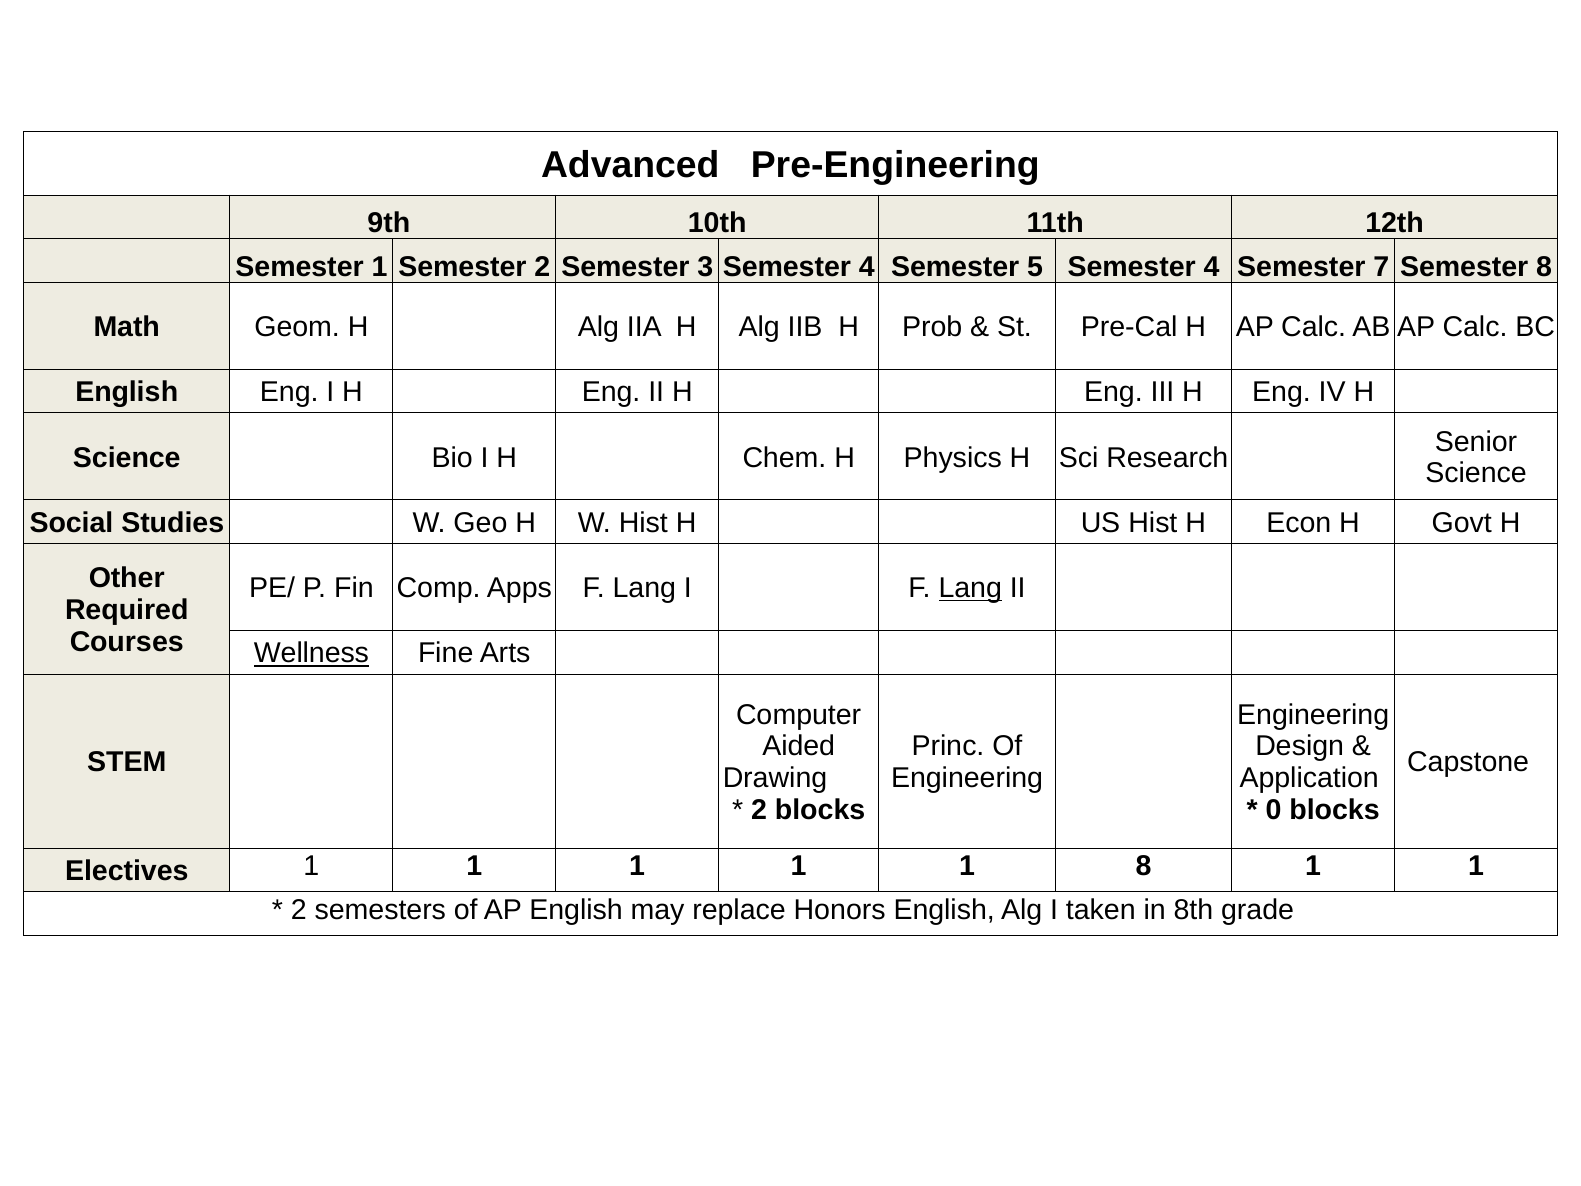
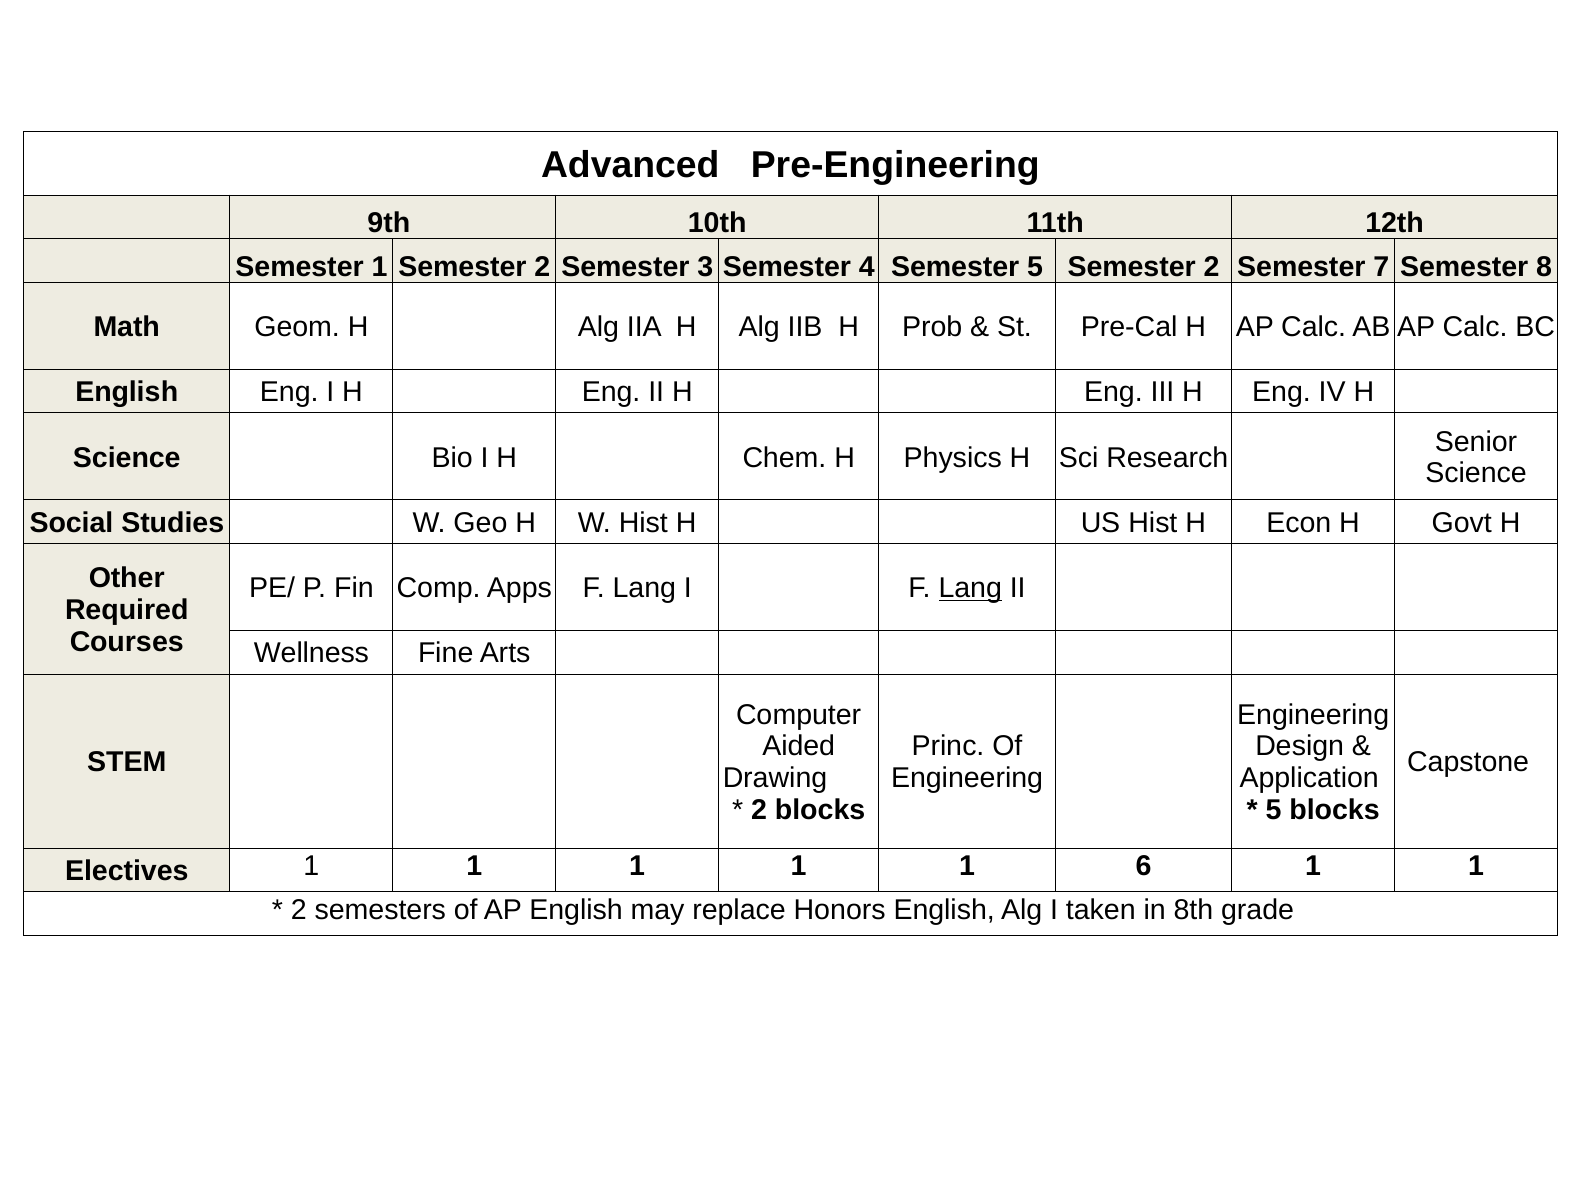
5 Semester 4: 4 -> 2
Wellness underline: present -> none
0 at (1274, 810): 0 -> 5
1 8: 8 -> 6
